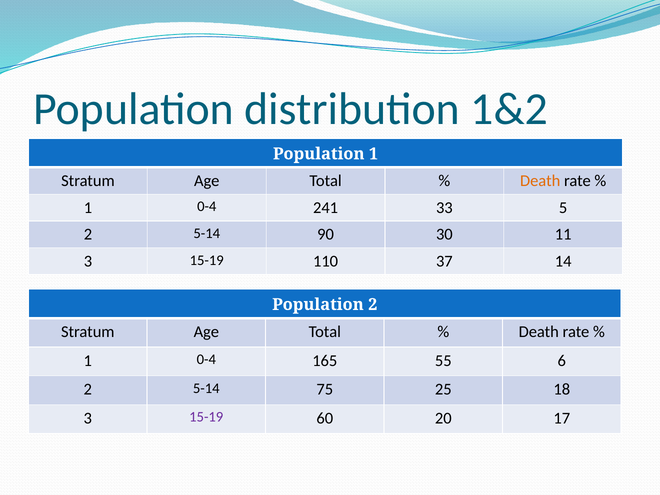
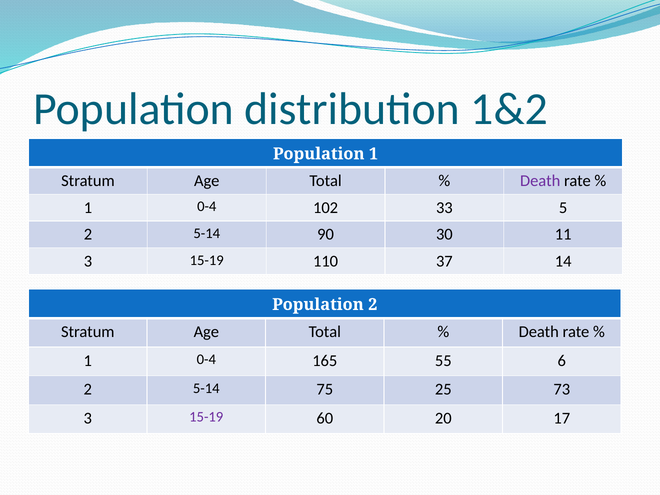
Death at (540, 181) colour: orange -> purple
241: 241 -> 102
18: 18 -> 73
